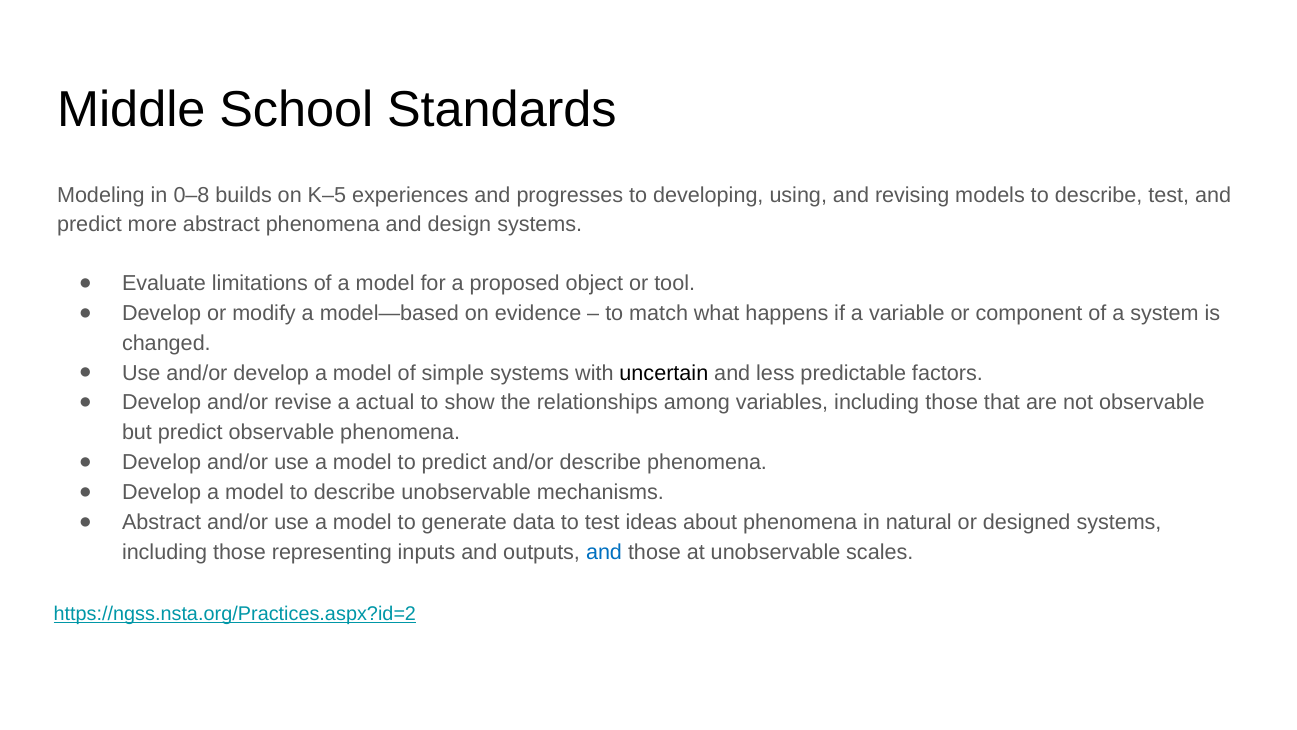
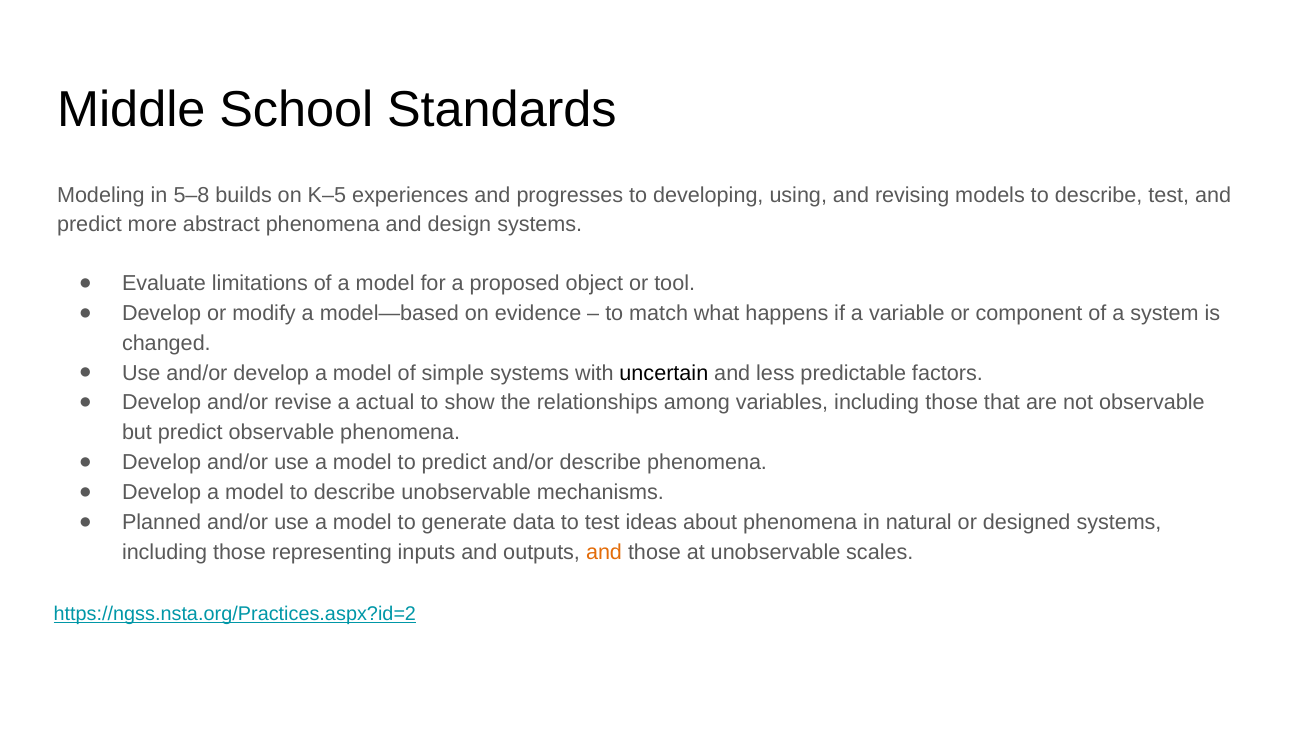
0–8: 0–8 -> 5–8
Abstract at (162, 522): Abstract -> Planned
and at (604, 552) colour: blue -> orange
